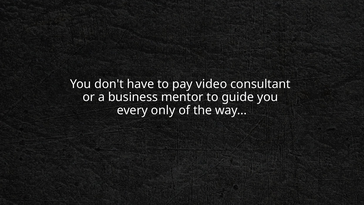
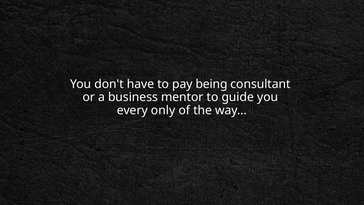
video: video -> being
